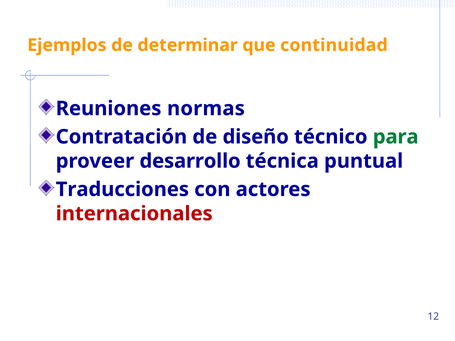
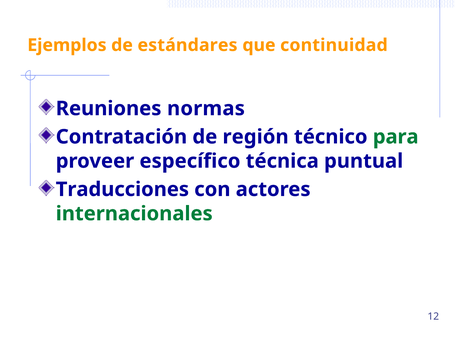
determinar: determinar -> estándares
diseño: diseño -> región
desarrollo: desarrollo -> específico
internacionales colour: red -> green
